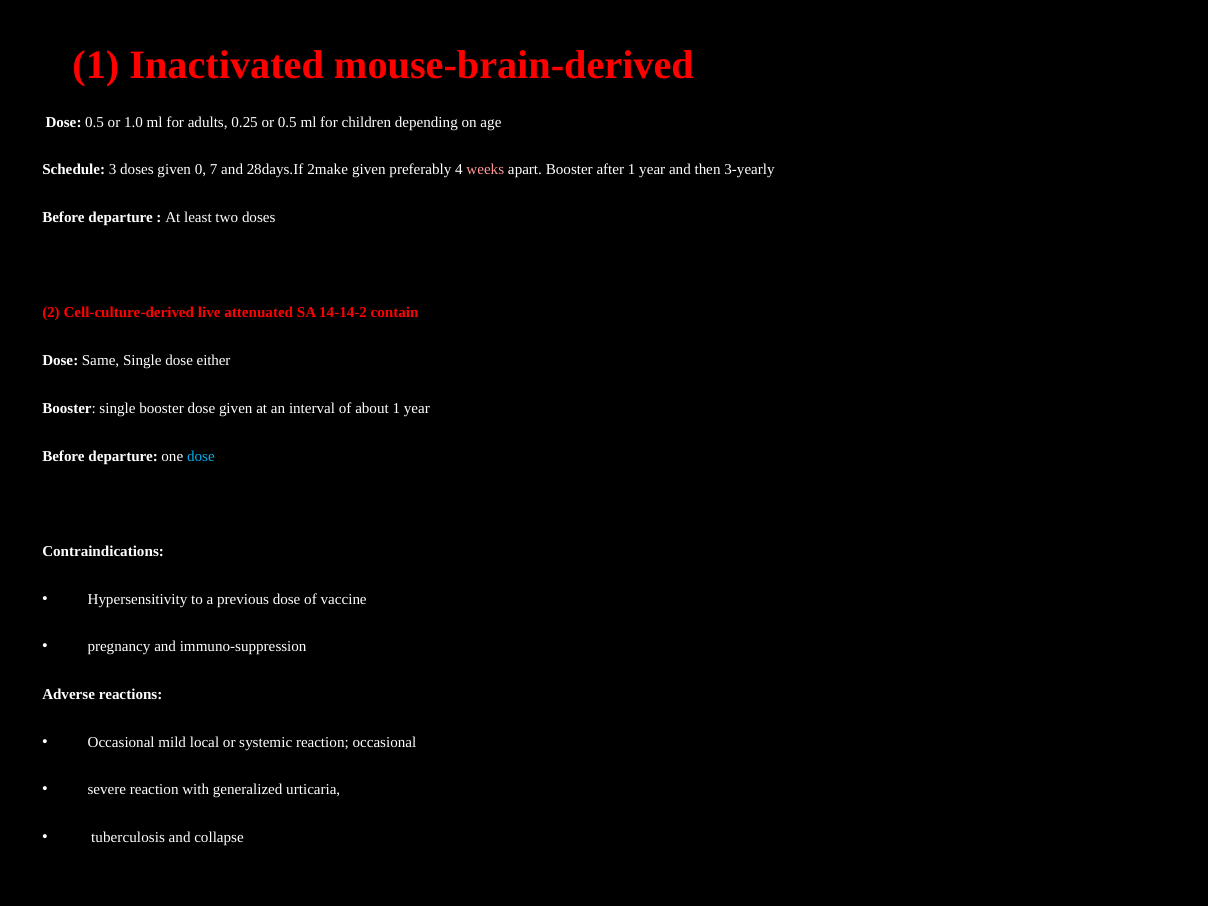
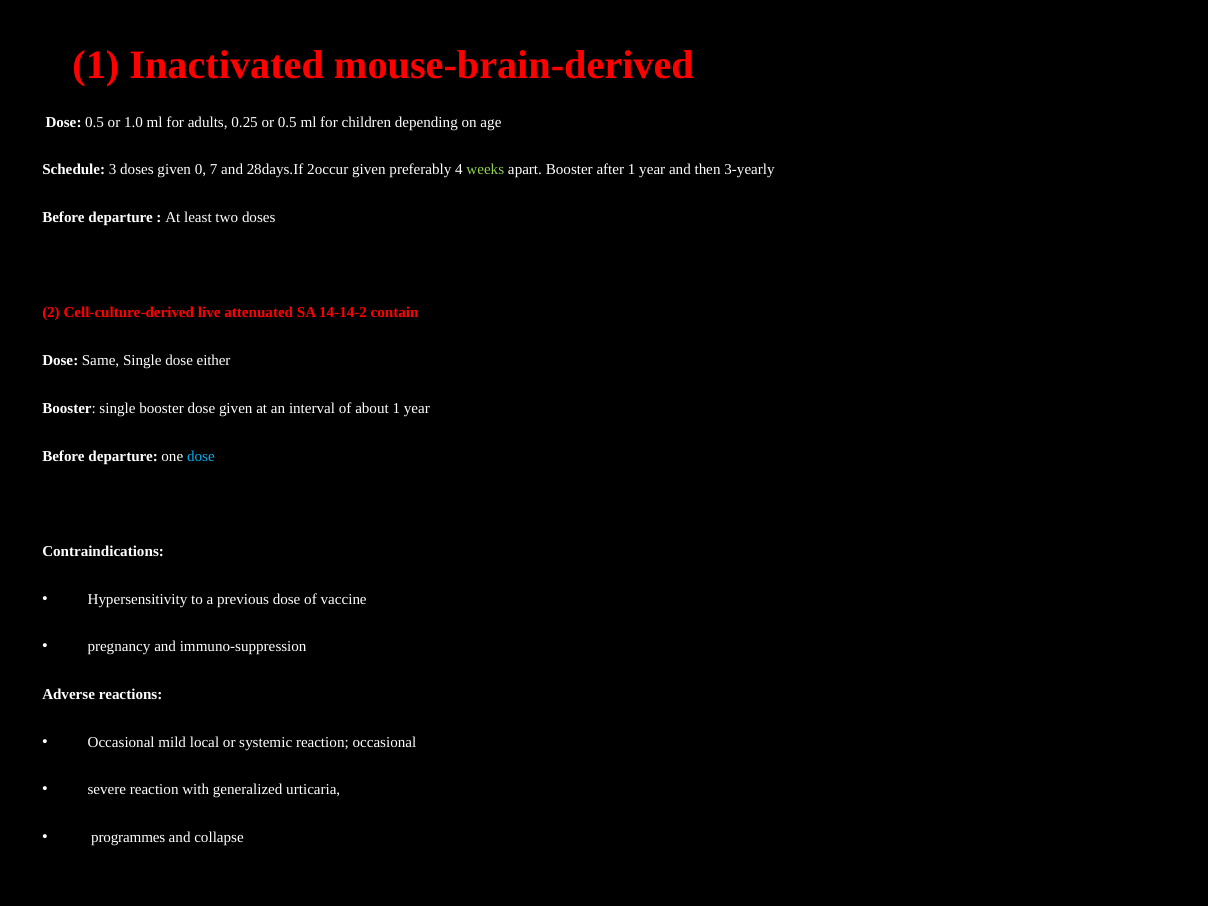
2make: 2make -> 2occur
weeks colour: pink -> light green
tuberculosis: tuberculosis -> programmes
